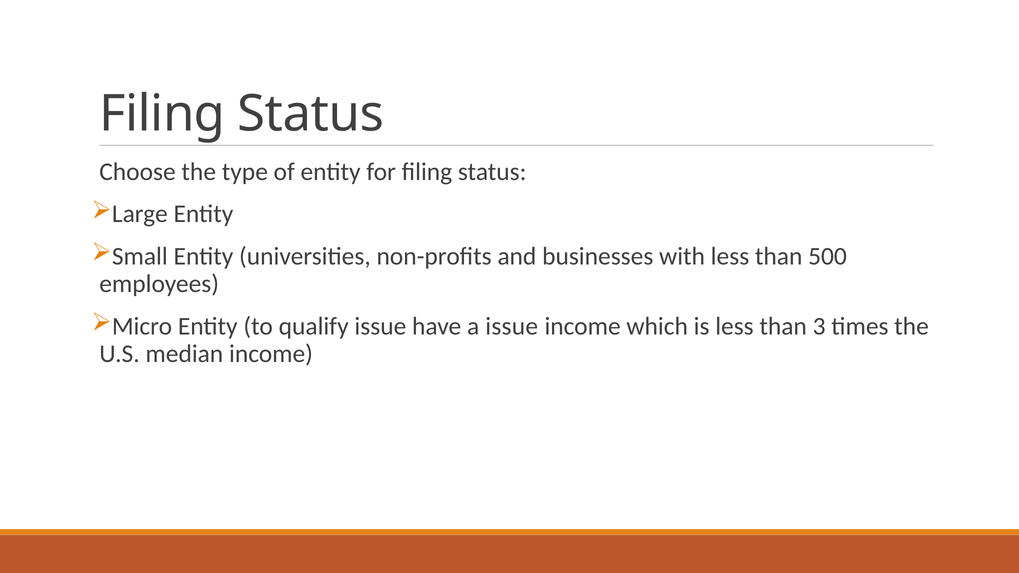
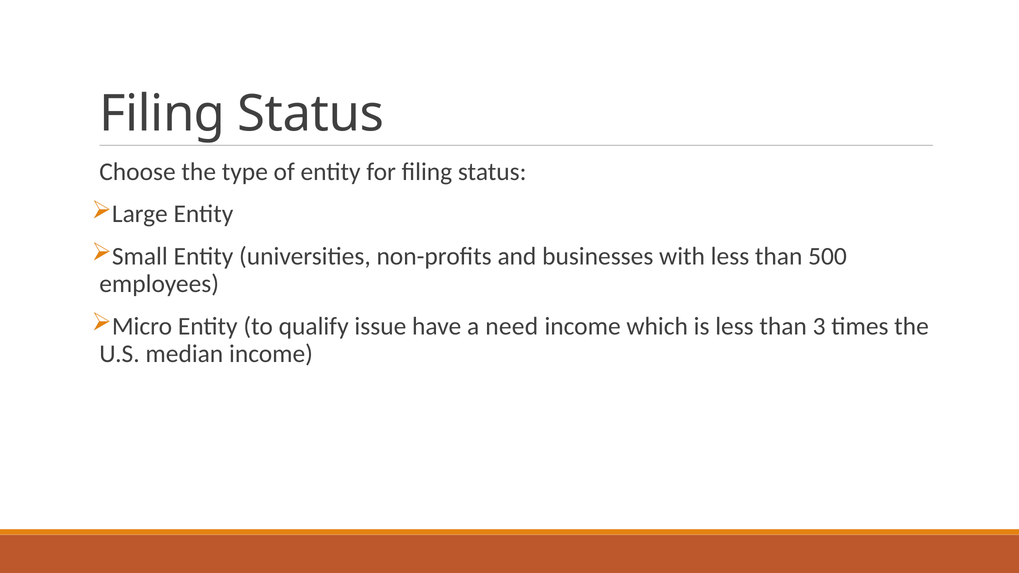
a issue: issue -> need
